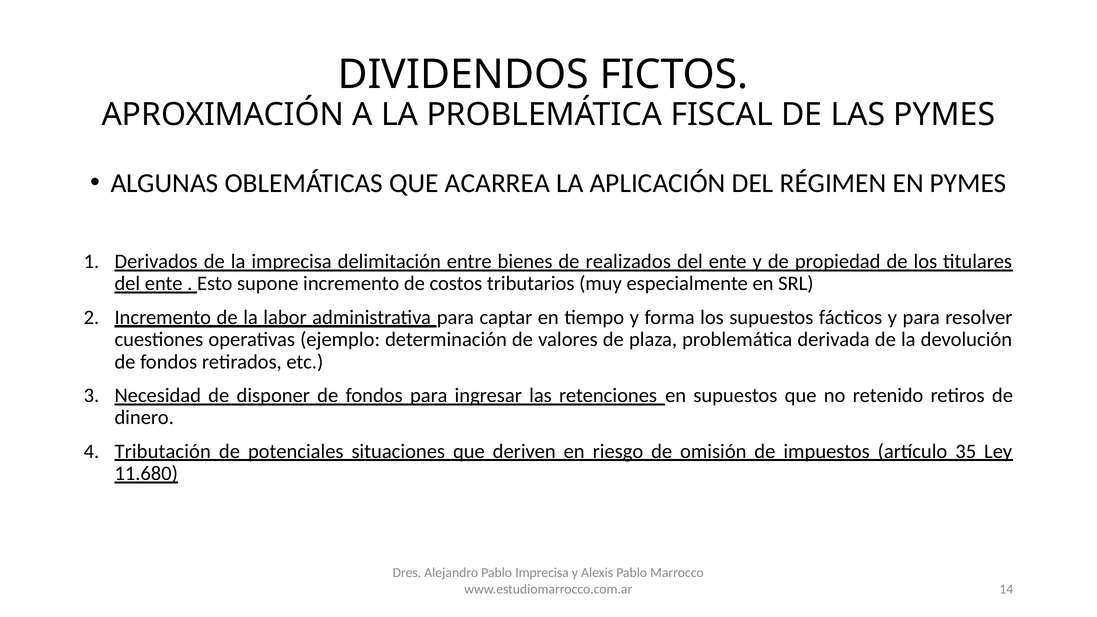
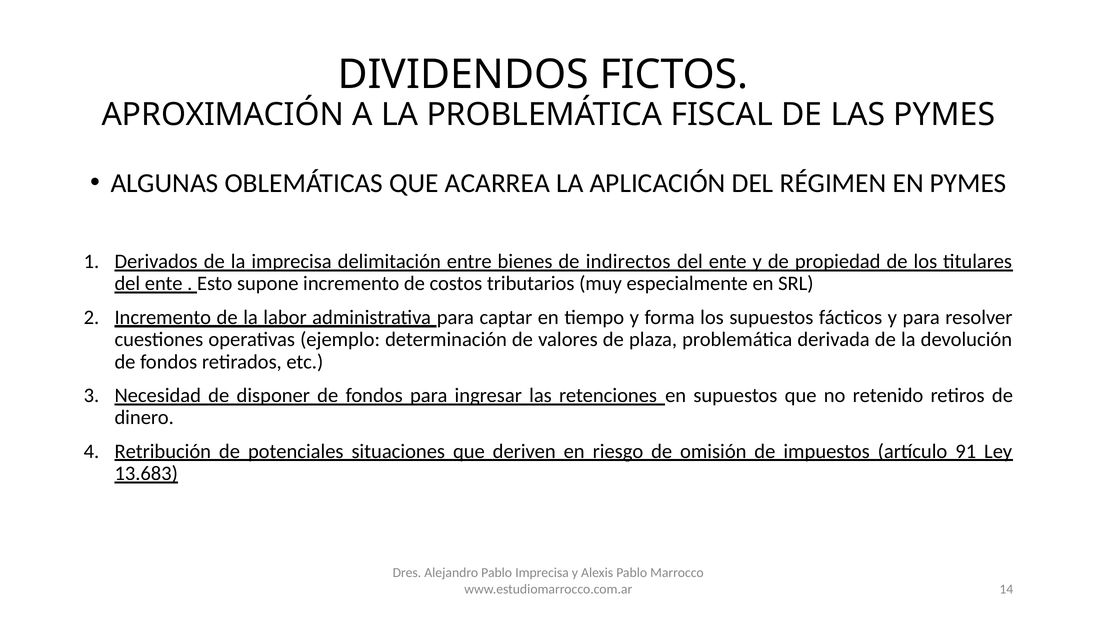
realizados: realizados -> indirectos
Tributación: Tributación -> Retribución
35: 35 -> 91
11.680: 11.680 -> 13.683
